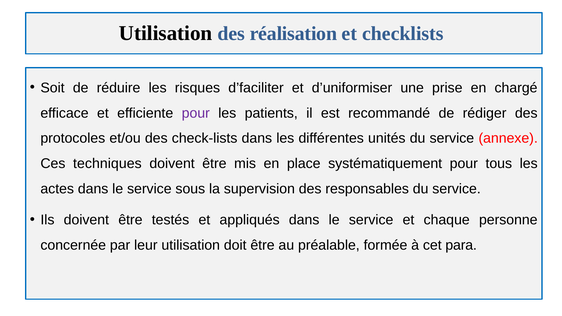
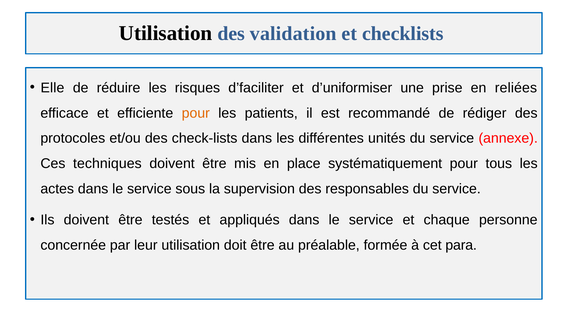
réalisation: réalisation -> validation
Soit: Soit -> Elle
chargé: chargé -> reliées
pour at (196, 113) colour: purple -> orange
